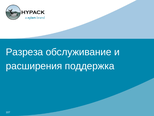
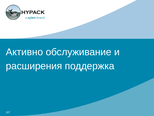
Разреза: Разреза -> Активно
